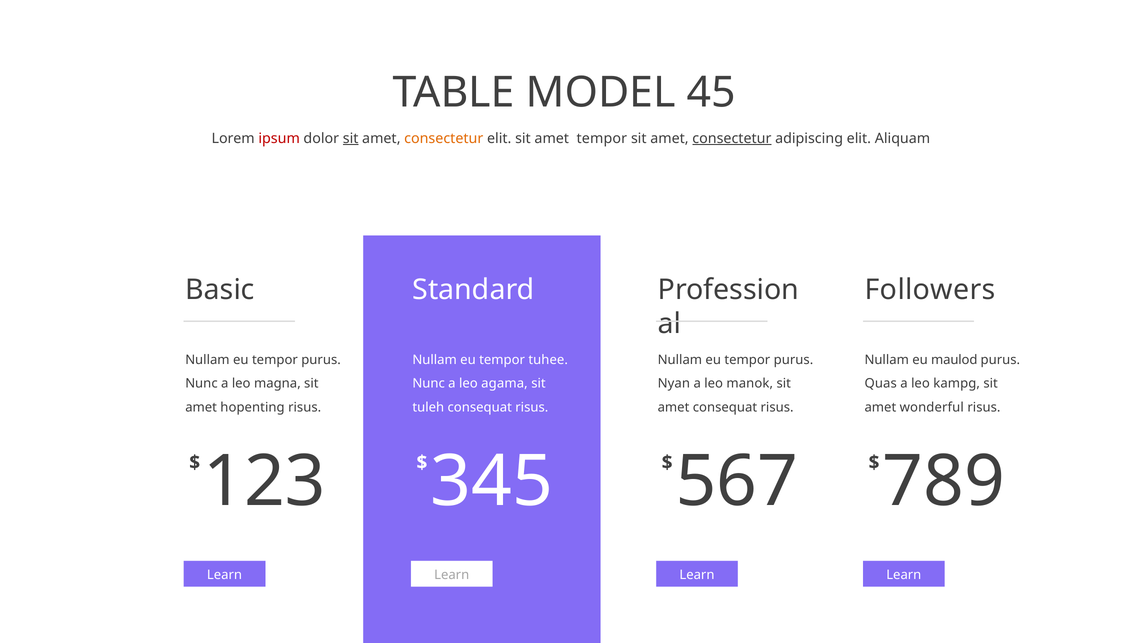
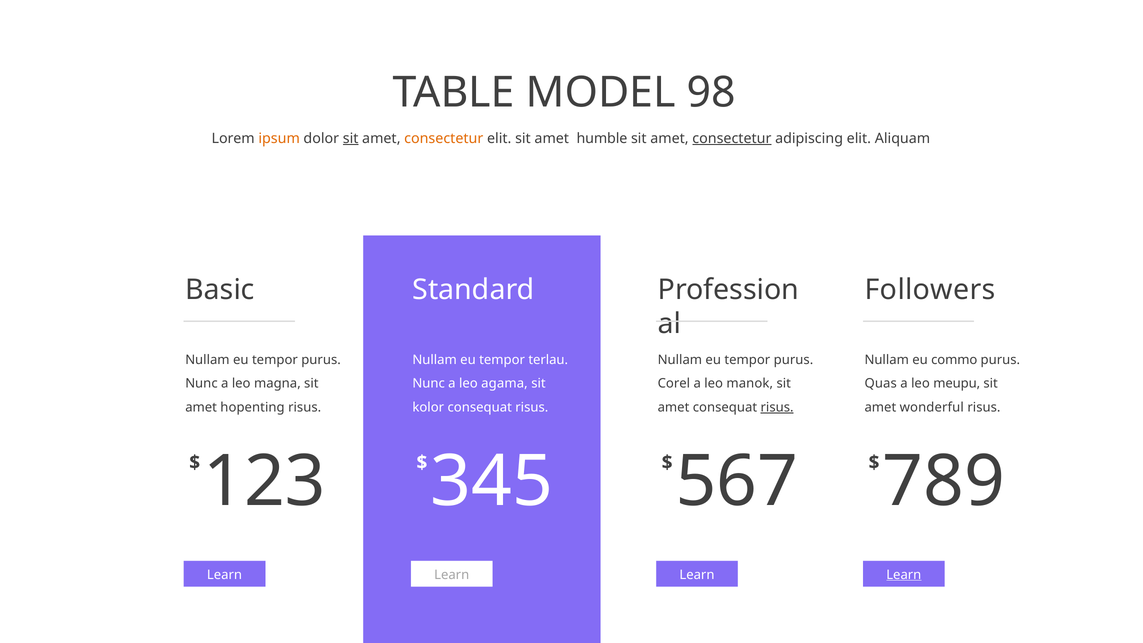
45: 45 -> 98
ipsum colour: red -> orange
amet tempor: tempor -> humble
tuhee: tuhee -> terlau
maulod: maulod -> commo
Nyan: Nyan -> Corel
kampg: kampg -> meupu
tuleh: tuleh -> kolor
risus at (777, 407) underline: none -> present
Learn at (904, 575) underline: none -> present
